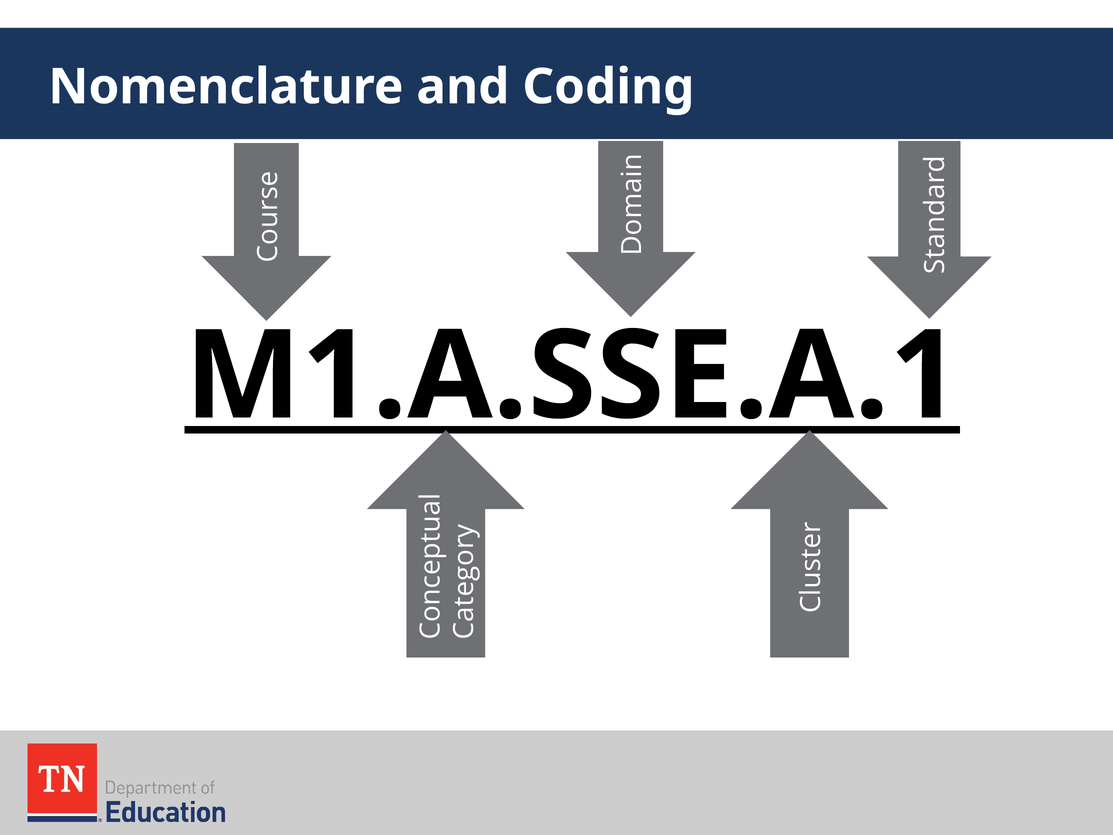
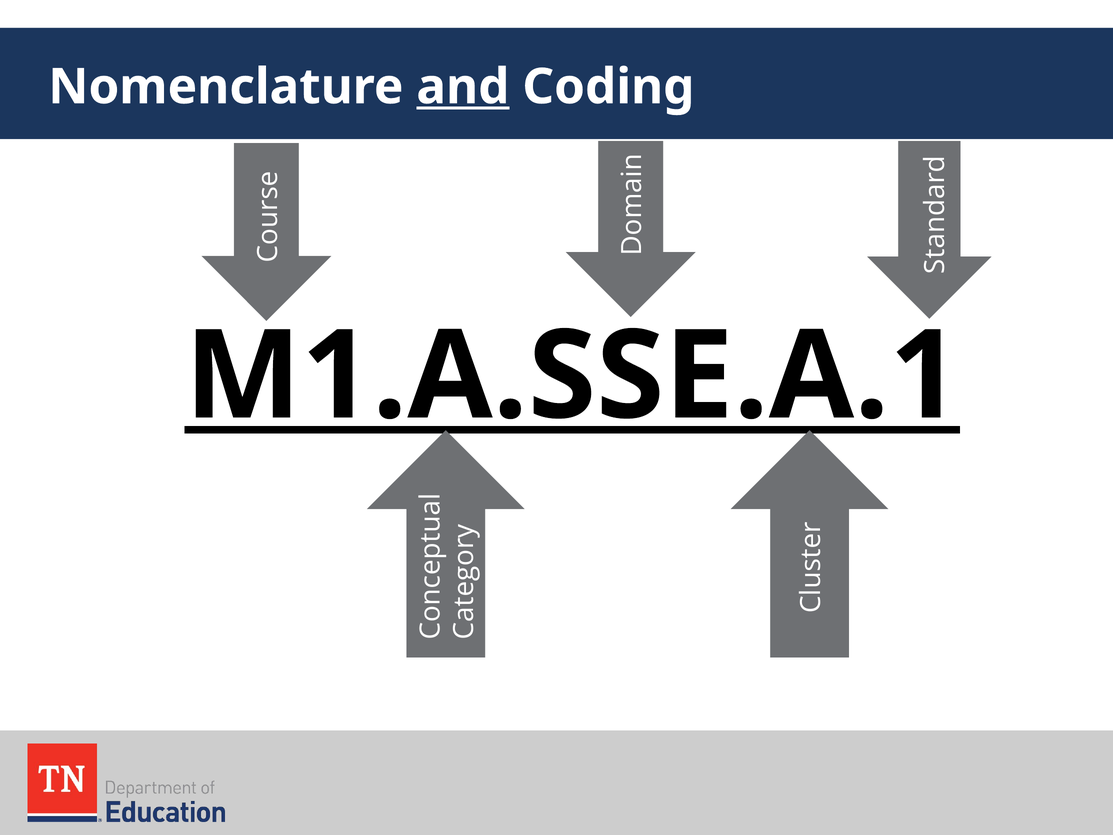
and underline: none -> present
